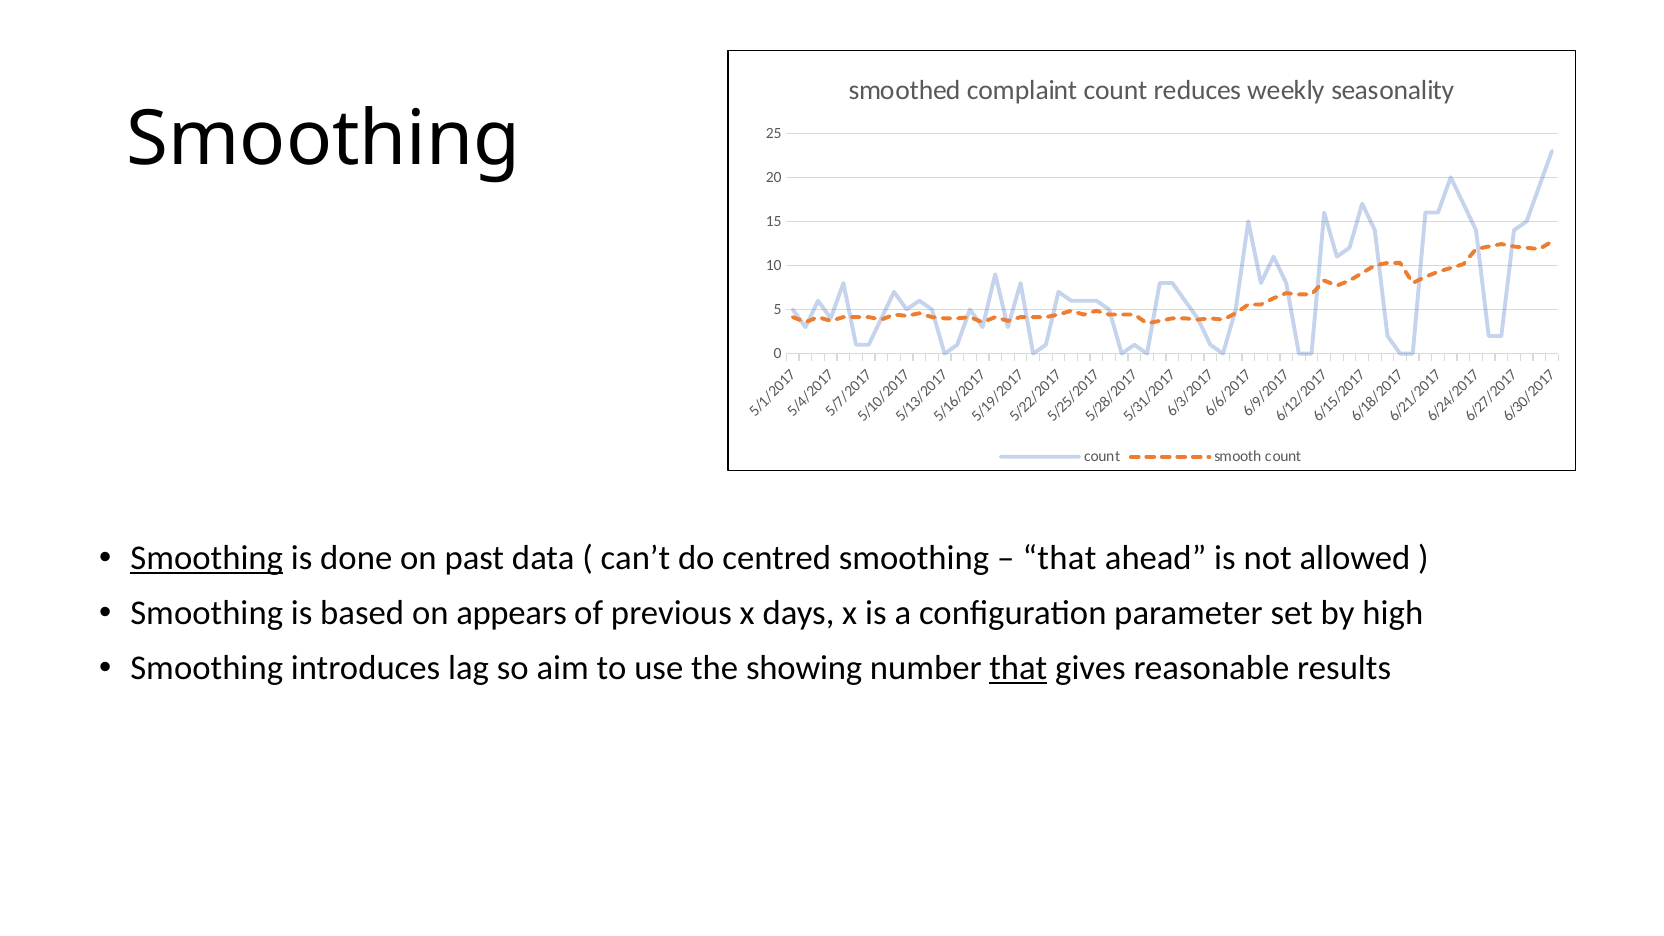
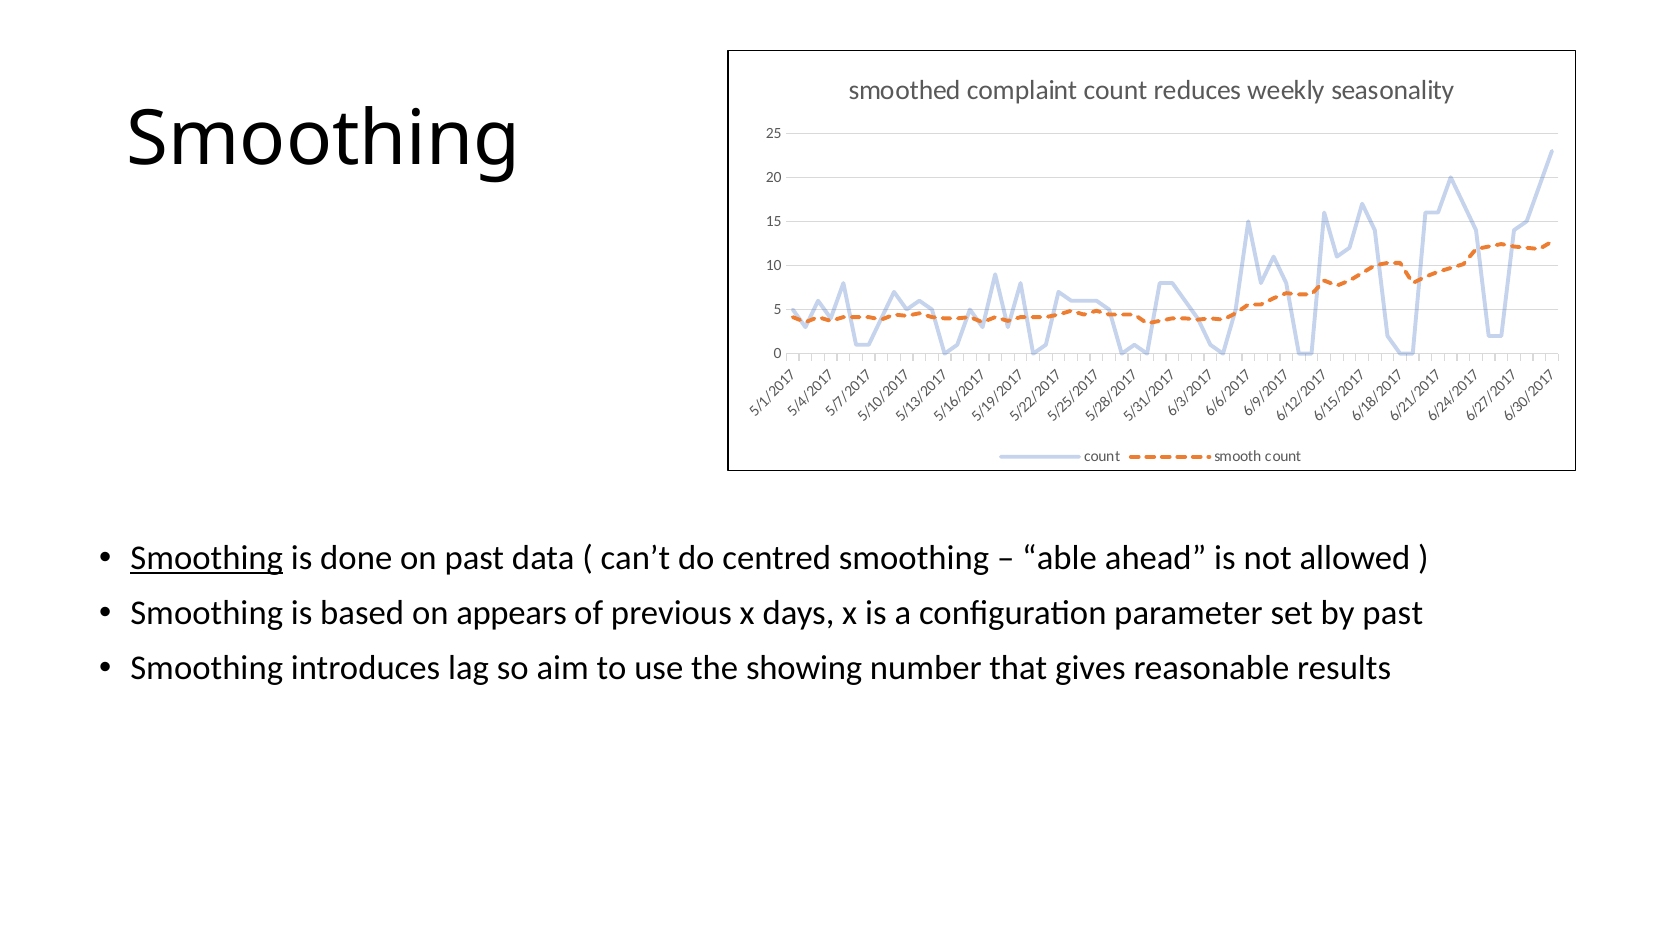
that at (1059, 559): that -> able
by high: high -> past
that at (1018, 668) underline: present -> none
